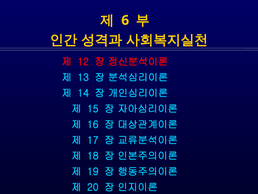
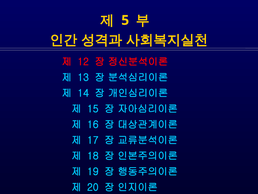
6: 6 -> 5
